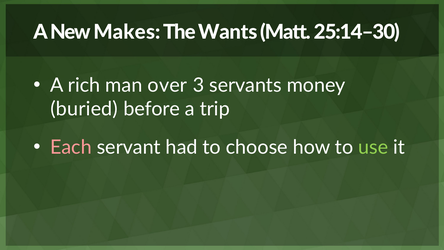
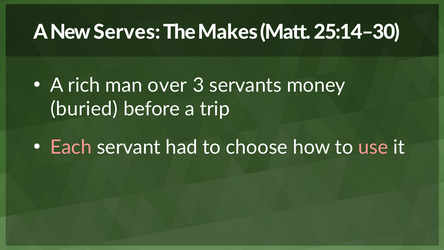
Makes: Makes -> Serves
Wants: Wants -> Makes
use colour: light green -> pink
